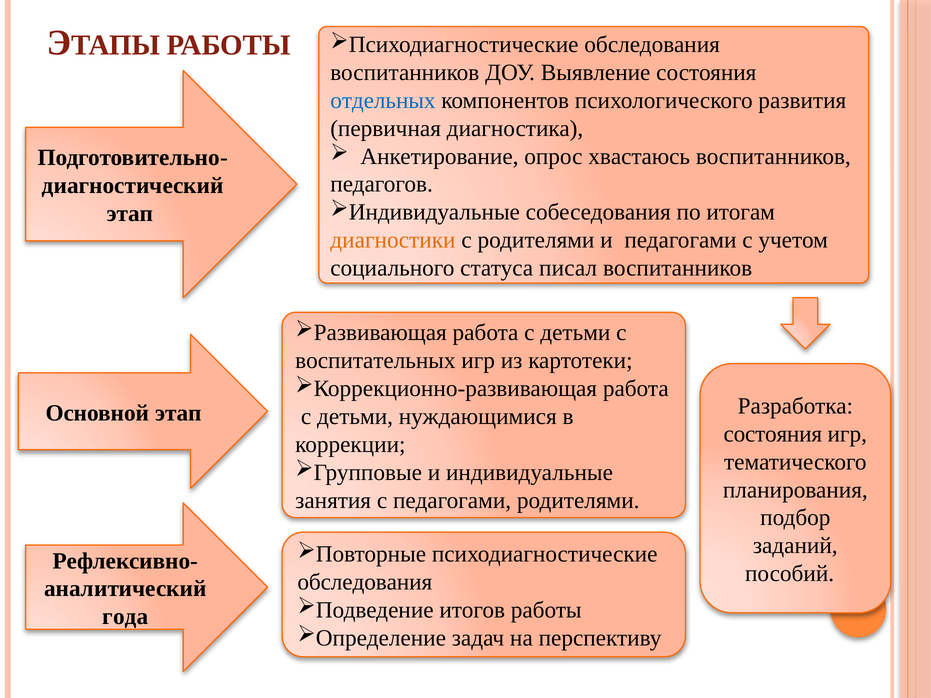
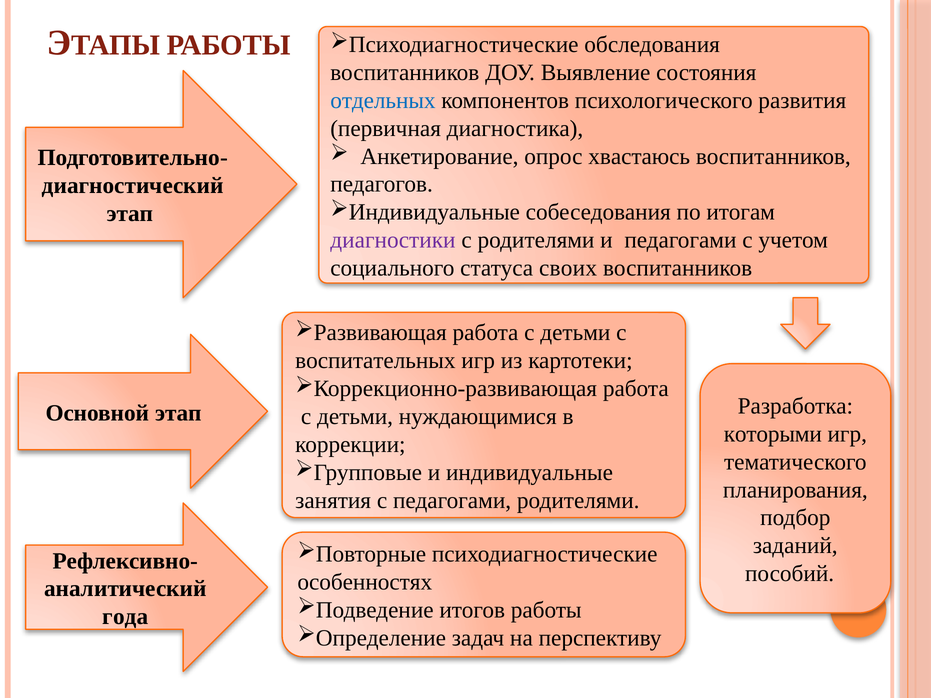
диагностики colour: orange -> purple
писал: писал -> своих
состояния at (773, 434): состояния -> которыми
обследования at (365, 582): обследования -> особенностях
